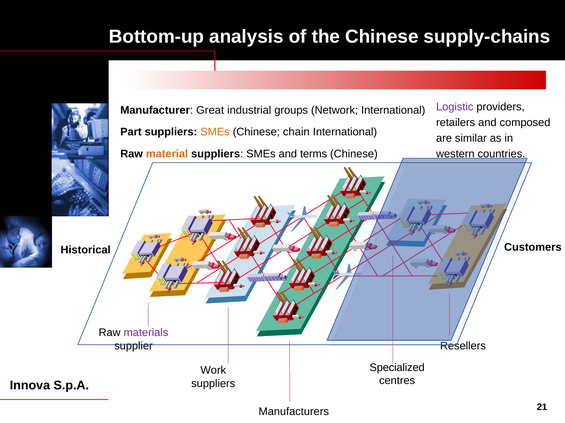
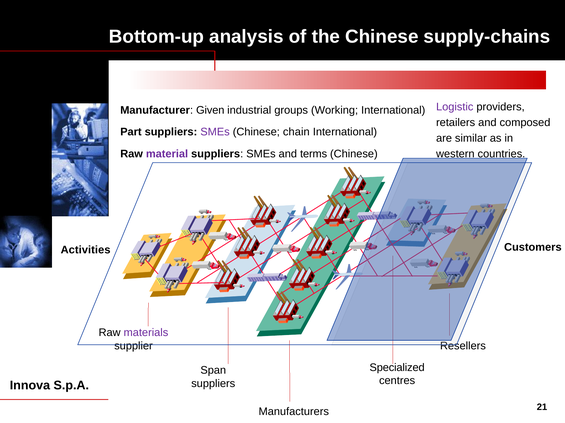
Great: Great -> Given
Network: Network -> Working
SMEs at (215, 132) colour: orange -> purple
material colour: orange -> purple
Historical: Historical -> Activities
Work: Work -> Span
